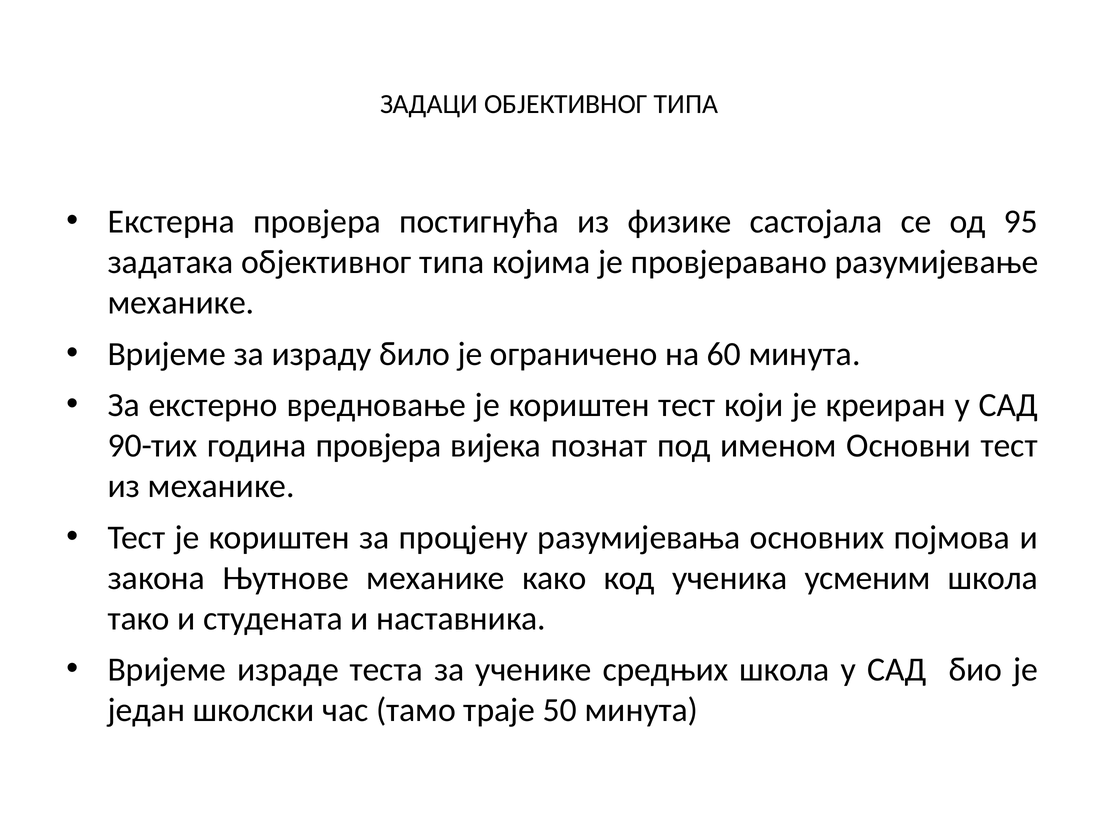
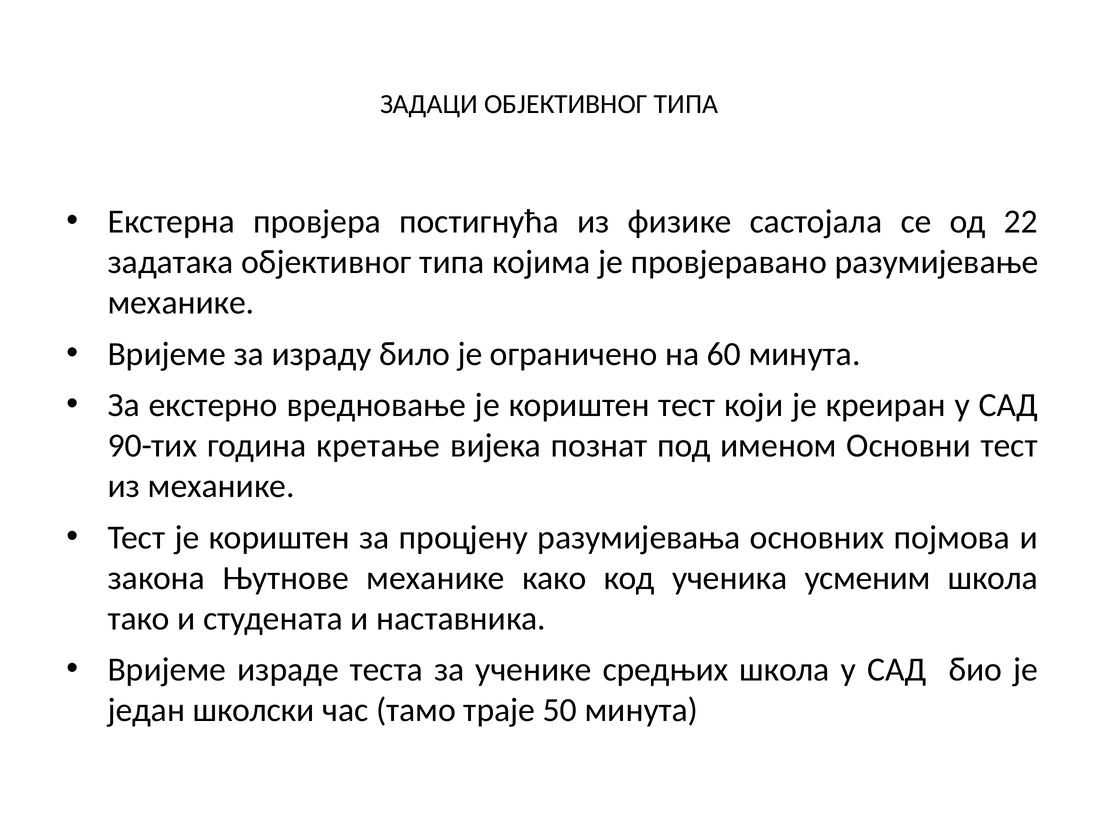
95: 95 -> 22
година провјера: провјера -> кретање
